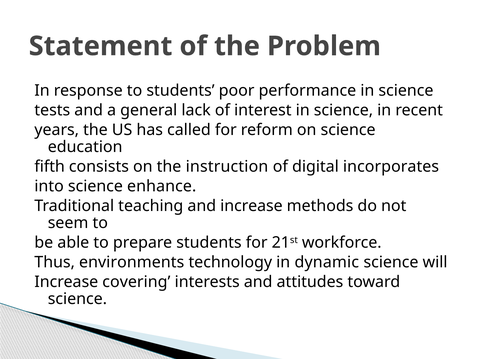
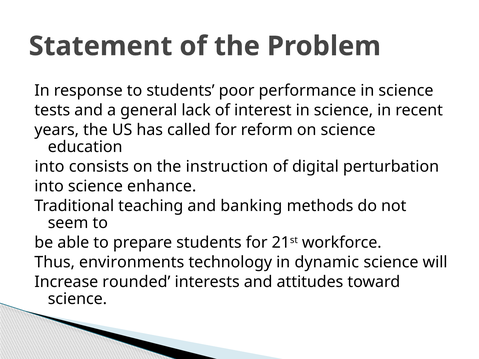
fifth at (50, 167): fifth -> into
incorporates: incorporates -> perturbation
and increase: increase -> banking
covering: covering -> rounded
